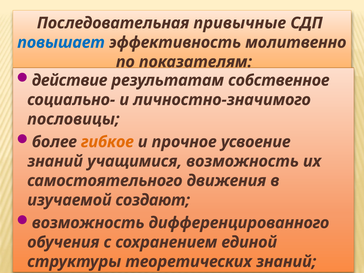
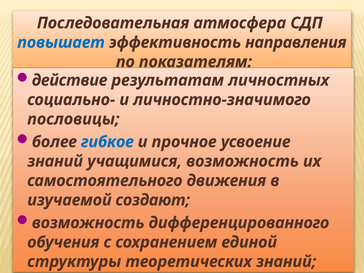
привычные: привычные -> атмосфера
молитвенно: молитвенно -> направления
собственное: собственное -> личностных
гибкое colour: orange -> blue
